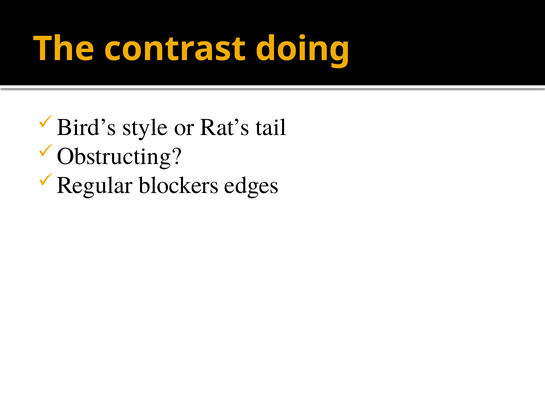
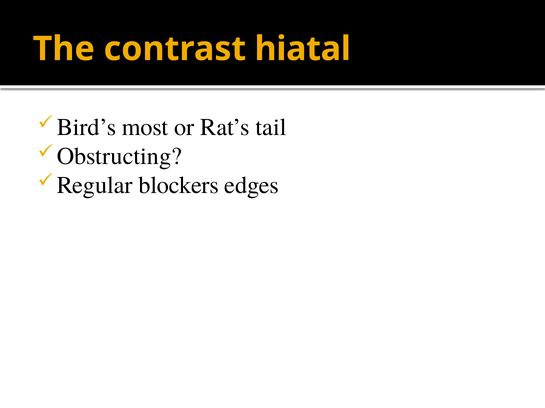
doing: doing -> hiatal
style: style -> most
